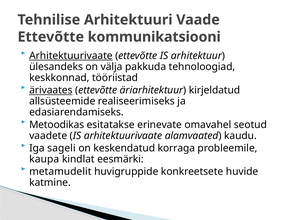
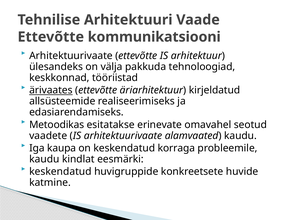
Arhitektuurivaate at (71, 56) underline: present -> none
sageli: sageli -> kaupa
kaupa at (44, 159): kaupa -> kaudu
metamudelit at (60, 171): metamudelit -> keskendatud
